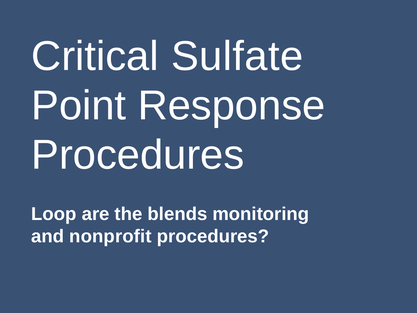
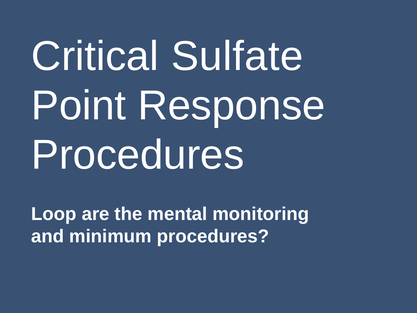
blends: blends -> mental
nonprofit: nonprofit -> minimum
